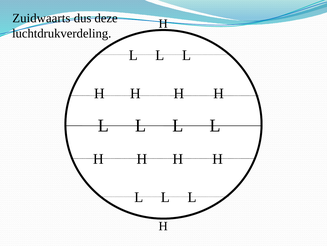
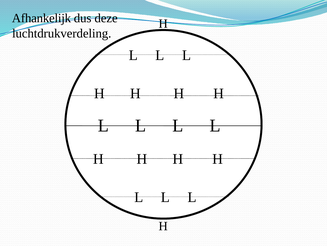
Zuidwaarts: Zuidwaarts -> Afhankelijk
